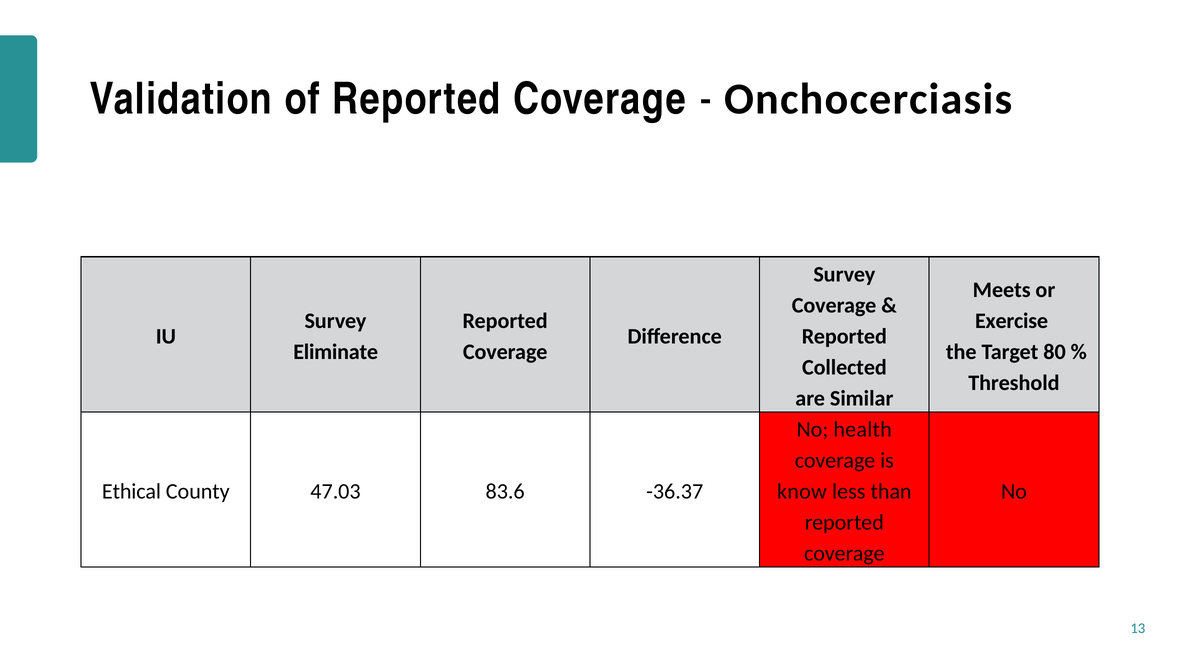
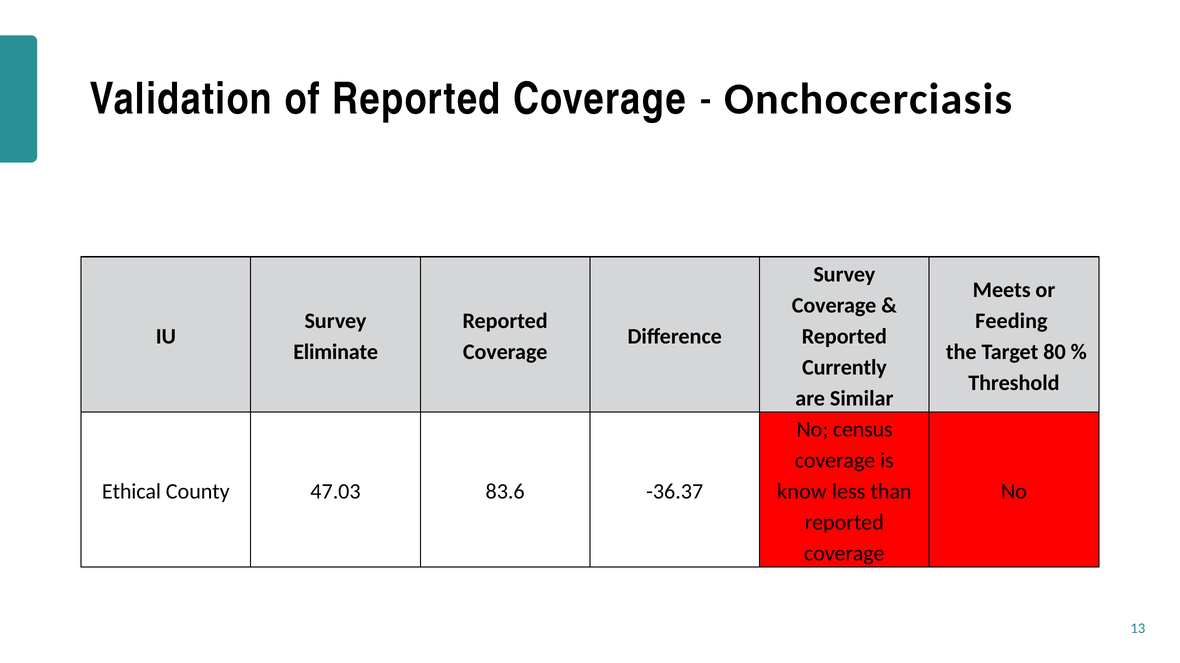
Exercise: Exercise -> Feeding
Collected: Collected -> Currently
health: health -> census
